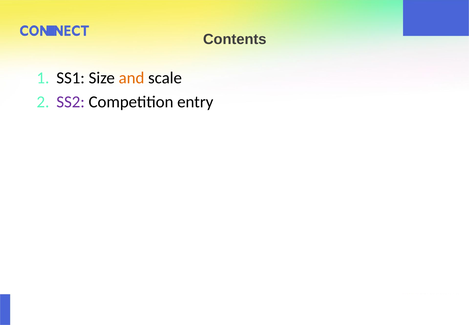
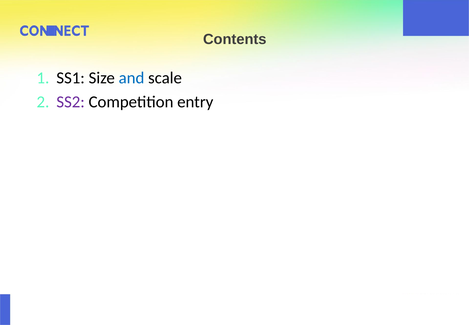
and colour: orange -> blue
